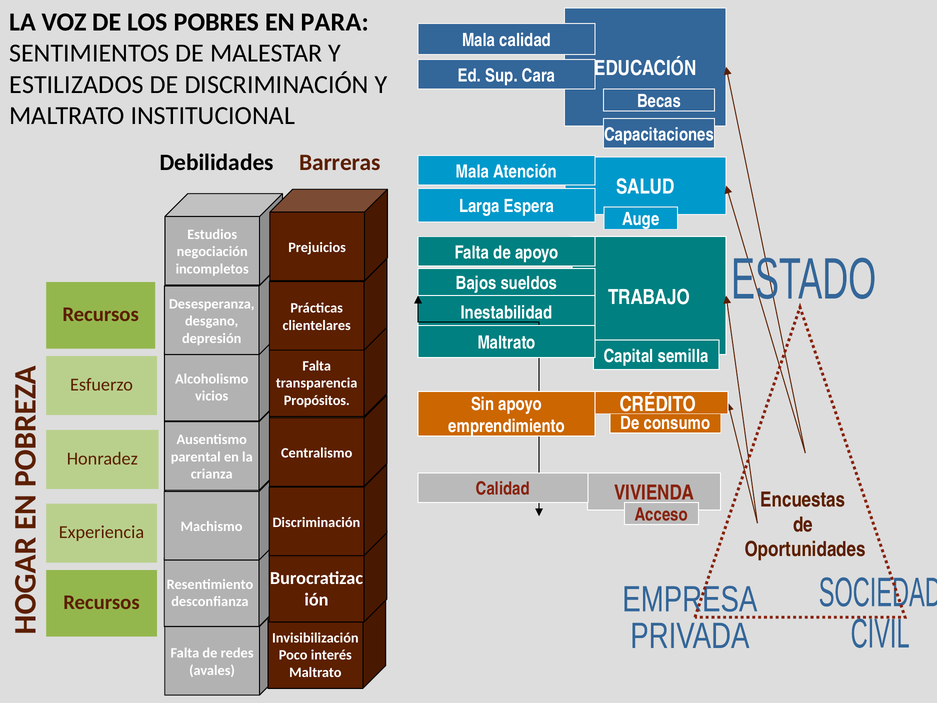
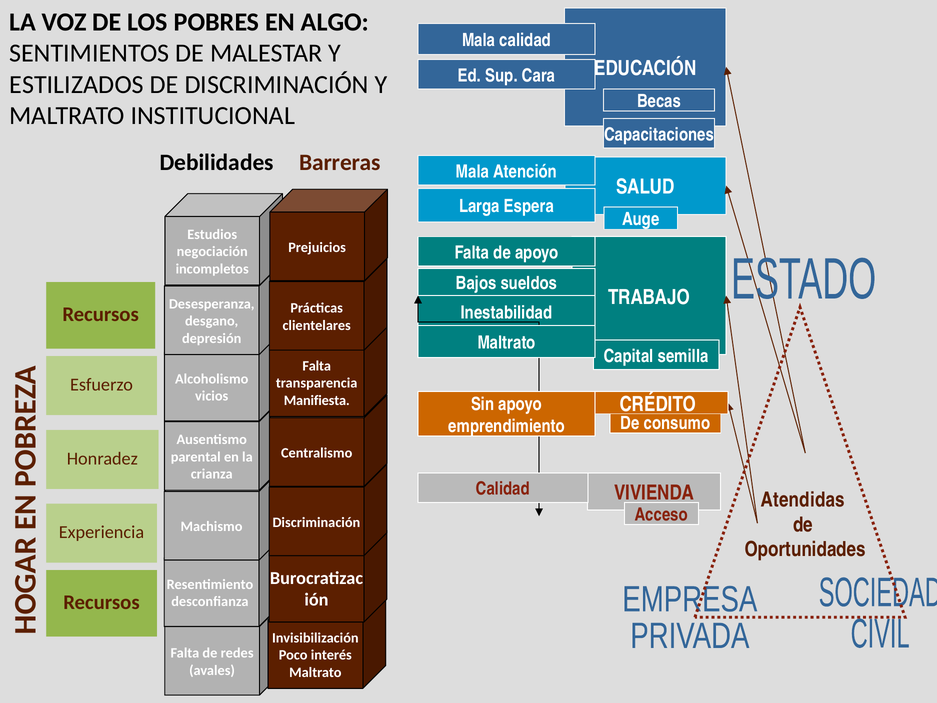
PARA: PARA -> ALGO
Propósitos: Propósitos -> Manifiesta
Encuestas: Encuestas -> Atendidas
